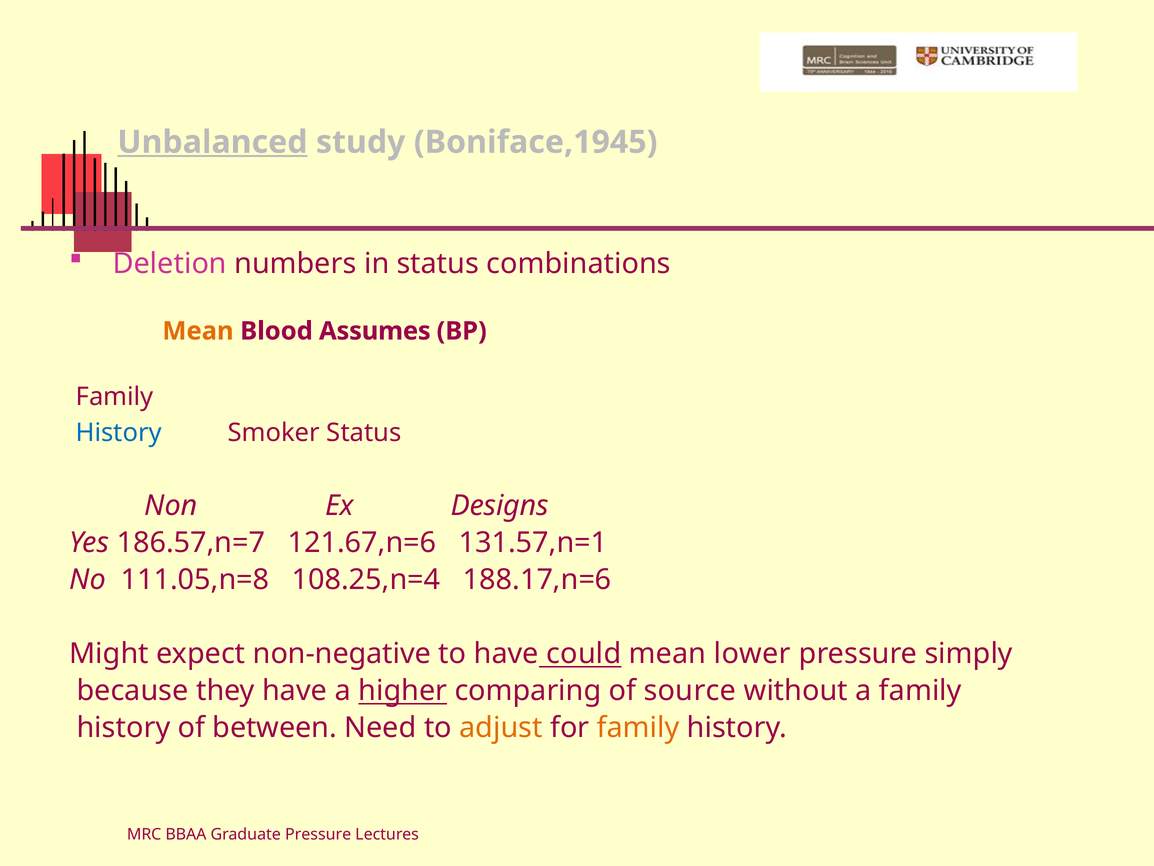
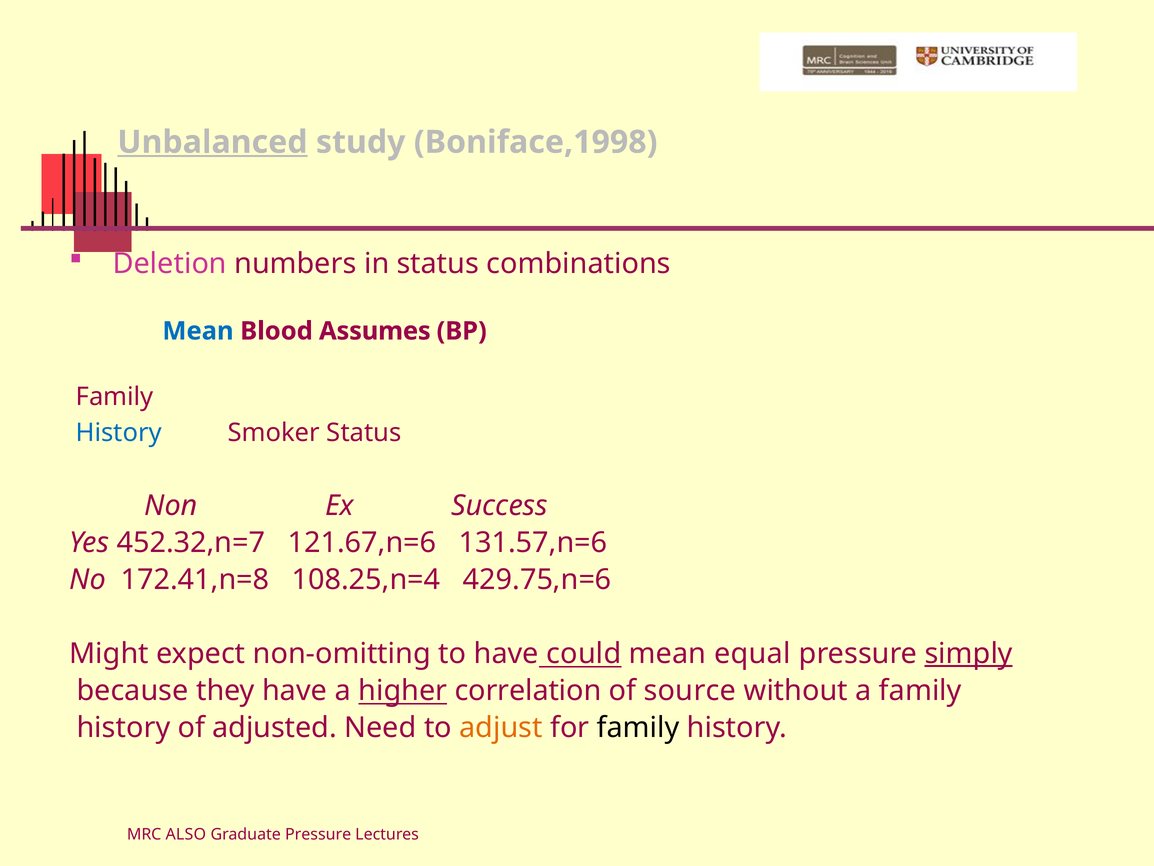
Boniface,1945: Boniface,1945 -> Boniface,1998
Mean at (198, 331) colour: orange -> blue
Designs: Designs -> Success
186.57,n=7: 186.57,n=7 -> 452.32,n=7
131.57,n=1: 131.57,n=1 -> 131.57,n=6
111.05,n=8: 111.05,n=8 -> 172.41,n=8
188.17,n=6: 188.17,n=6 -> 429.75,n=6
non-negative: non-negative -> non-omitting
lower: lower -> equal
simply underline: none -> present
comparing: comparing -> correlation
between: between -> adjusted
family at (638, 727) colour: orange -> black
BBAA: BBAA -> ALSO
